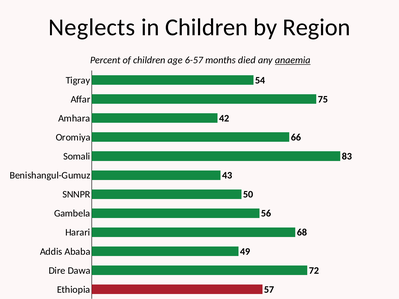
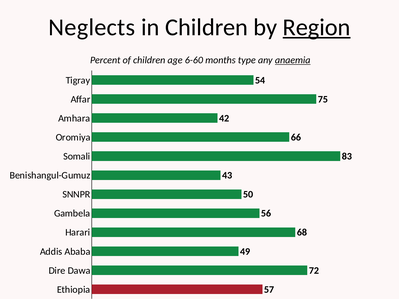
Region underline: none -> present
6-57: 6-57 -> 6-60
died: died -> type
